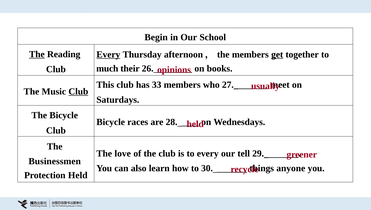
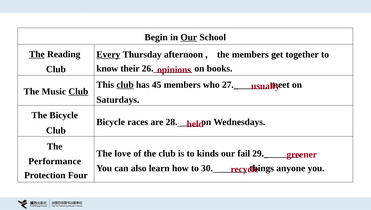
Our at (189, 37) underline: none -> present
get underline: present -> none
much: much -> know
club at (125, 85) underline: none -> present
33: 33 -> 45
to every: every -> kinds
tell: tell -> fail
Businessmen: Businessmen -> Performance
Protection Held: Held -> Four
